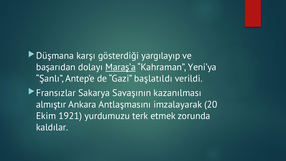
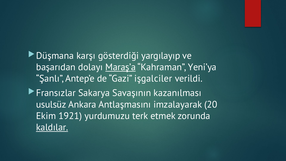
başlatıldı: başlatıldı -> işgalciler
almıştır: almıştır -> usulsüz
kaldılar underline: none -> present
